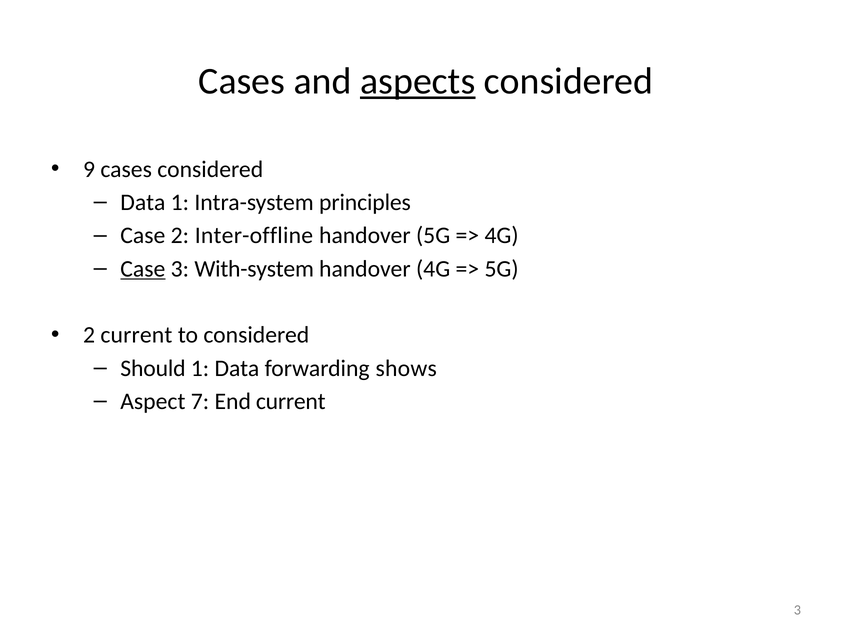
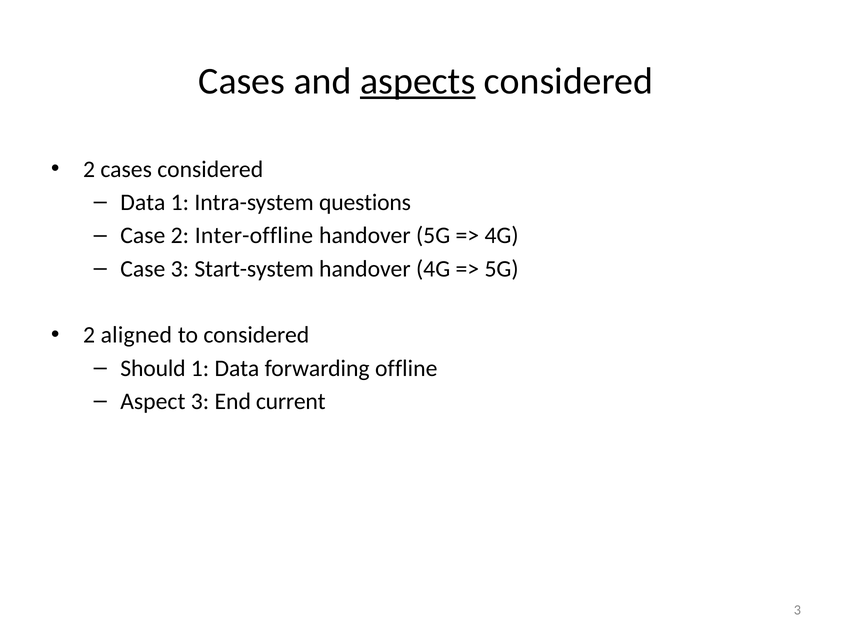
9 at (89, 169): 9 -> 2
principles: principles -> questions
Case at (143, 269) underline: present -> none
With-system: With-system -> Start-system
2 current: current -> aligned
shows: shows -> offline
Aspect 7: 7 -> 3
